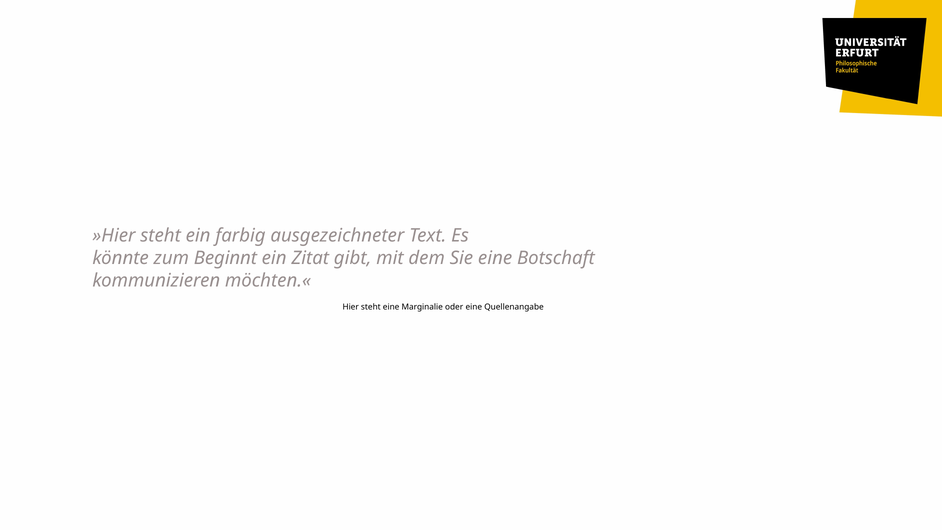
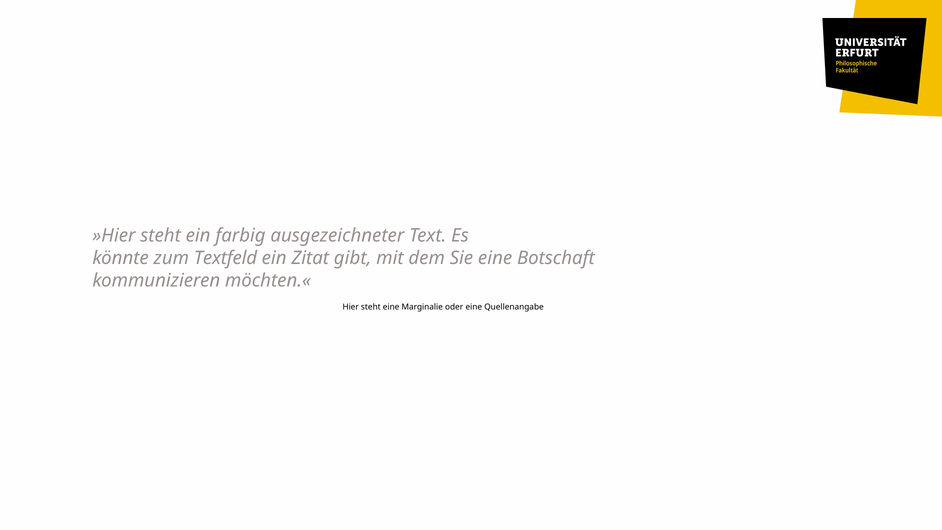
Beginnt: Beginnt -> Textfeld
